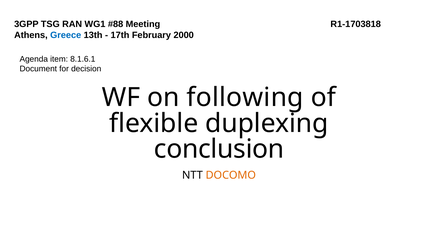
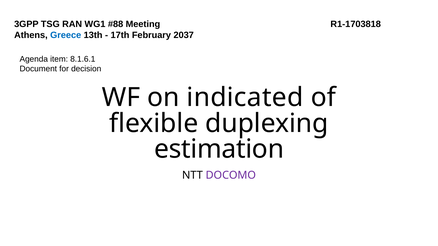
2000: 2000 -> 2037
following: following -> indicated
conclusion: conclusion -> estimation
DOCOMO colour: orange -> purple
